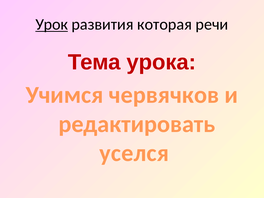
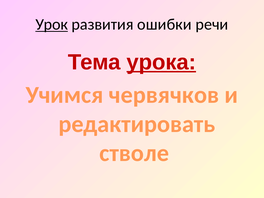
которая: которая -> ошибки
урока underline: none -> present
уселся: уселся -> стволе
